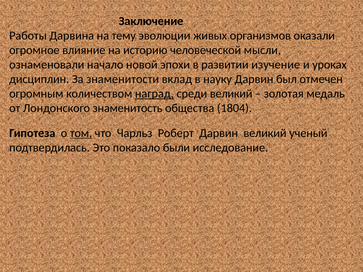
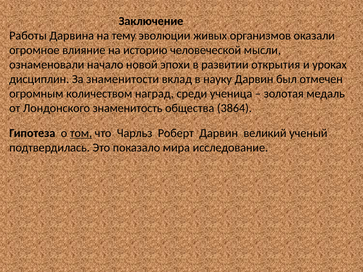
изучение: изучение -> открытия
наград underline: present -> none
среди великий: великий -> ученица
1804: 1804 -> 3864
были: были -> мира
